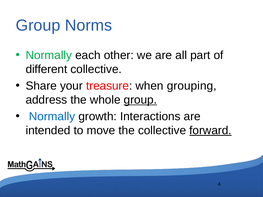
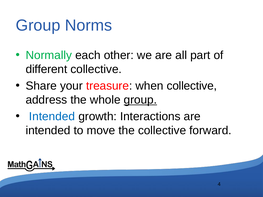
when grouping: grouping -> collective
Normally at (52, 117): Normally -> Intended
forward underline: present -> none
